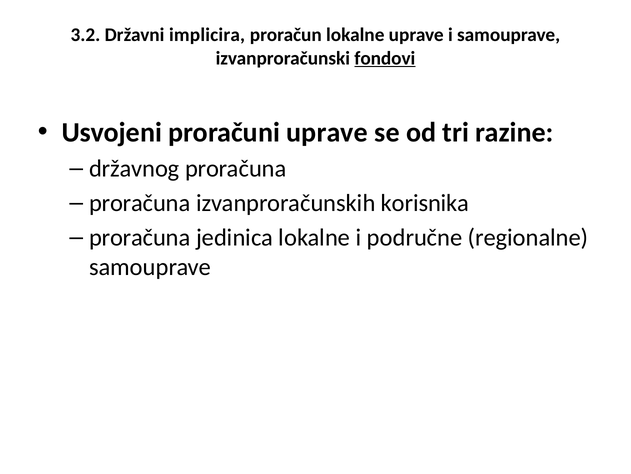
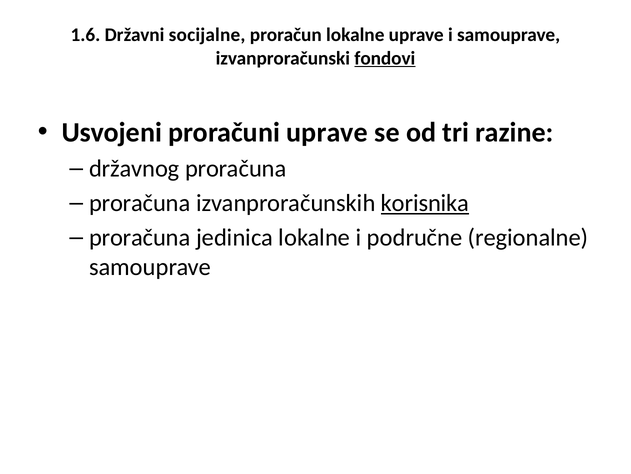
3.2: 3.2 -> 1.6
implicira: implicira -> socijalne
korisnika underline: none -> present
